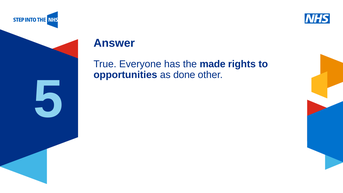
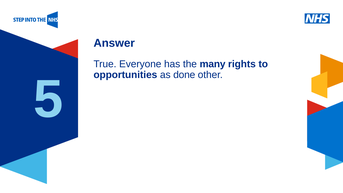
made: made -> many
